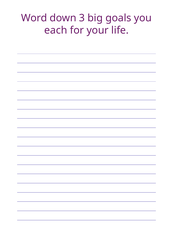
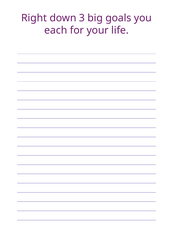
Word: Word -> Right
